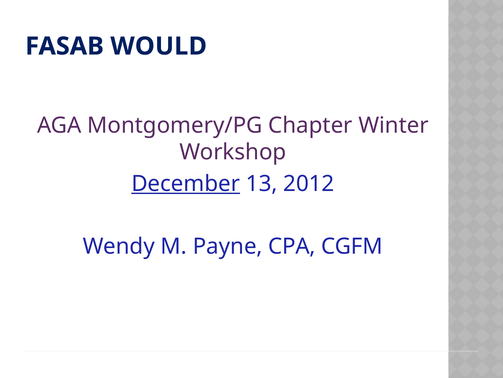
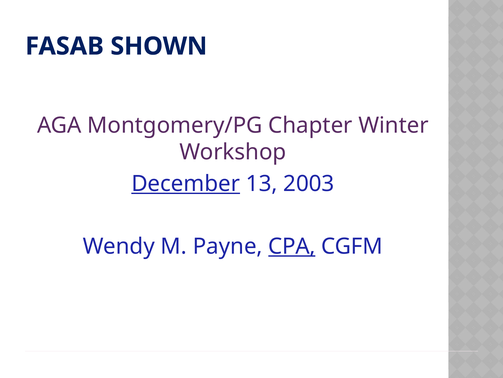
WOULD: WOULD -> SHOWN
2012: 2012 -> 2003
CPA underline: none -> present
